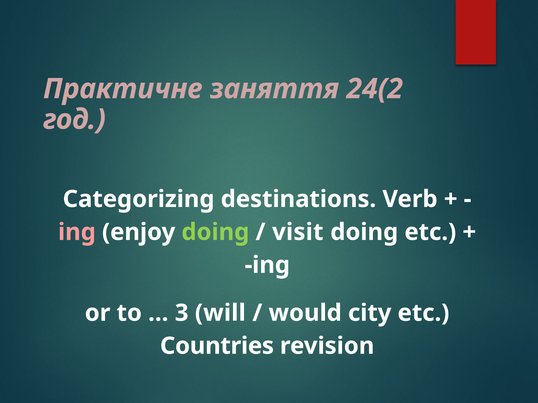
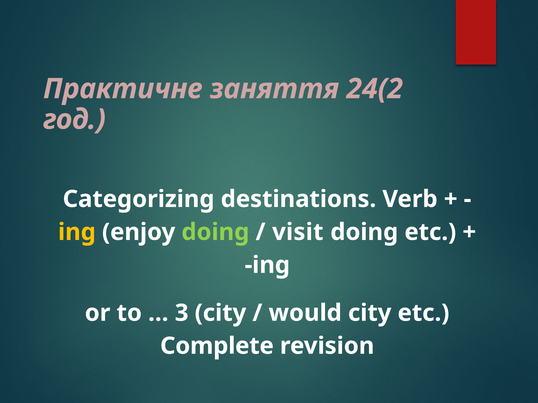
ing at (77, 232) colour: pink -> yellow
3 will: will -> city
Countries: Countries -> Complete
